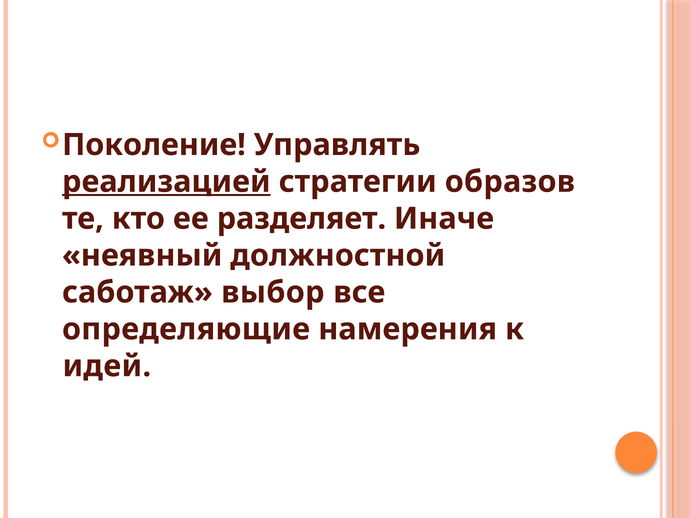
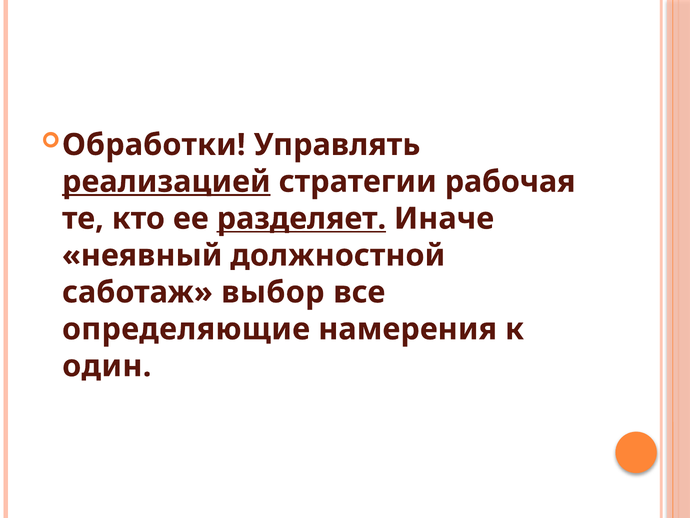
Поколение: Поколение -> Обработки
образов: образов -> рабочая
разделяет underline: none -> present
идей: идей -> один
